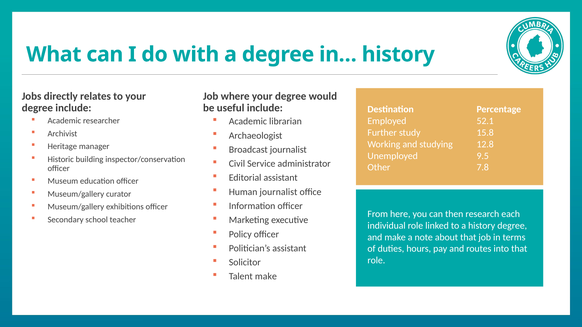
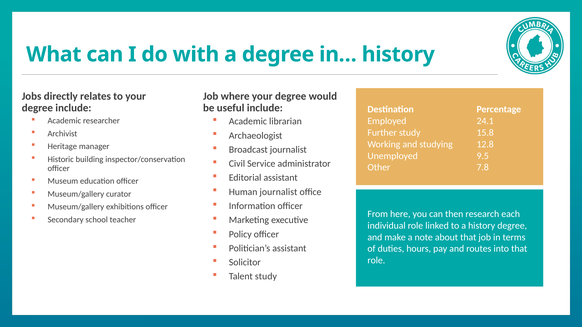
52.1: 52.1 -> 24.1
Talent make: make -> study
